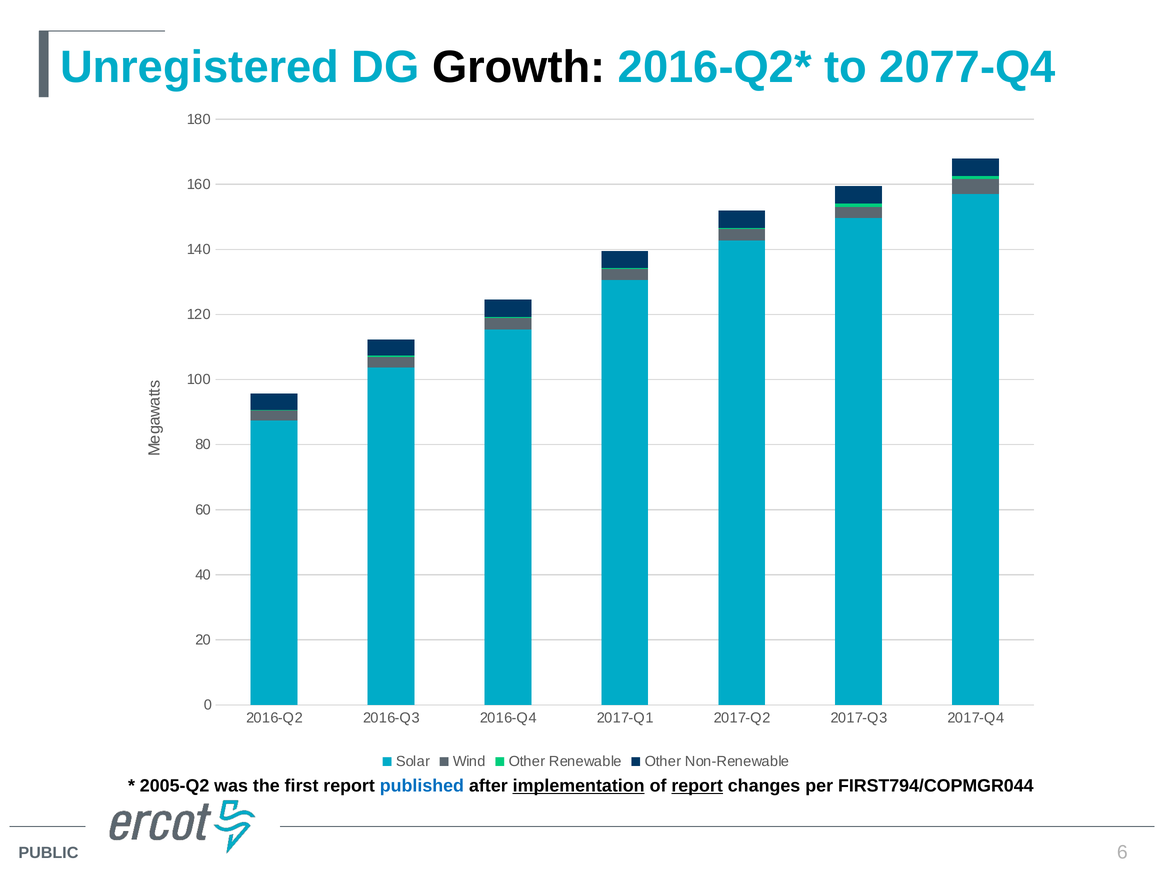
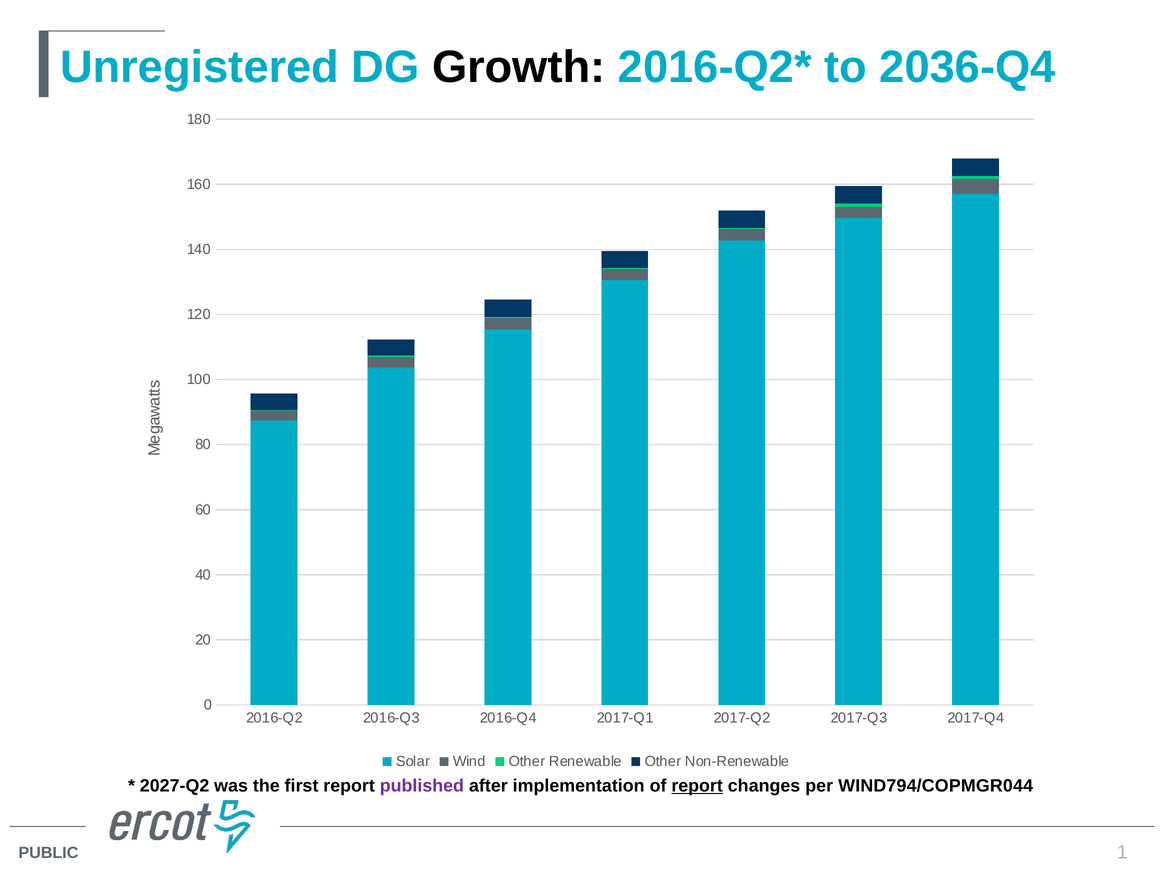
2077-Q4: 2077-Q4 -> 2036-Q4
2005-Q2: 2005-Q2 -> 2027-Q2
published colour: blue -> purple
implementation underline: present -> none
FIRST794/COPMGR044: FIRST794/COPMGR044 -> WIND794/COPMGR044
6: 6 -> 1
